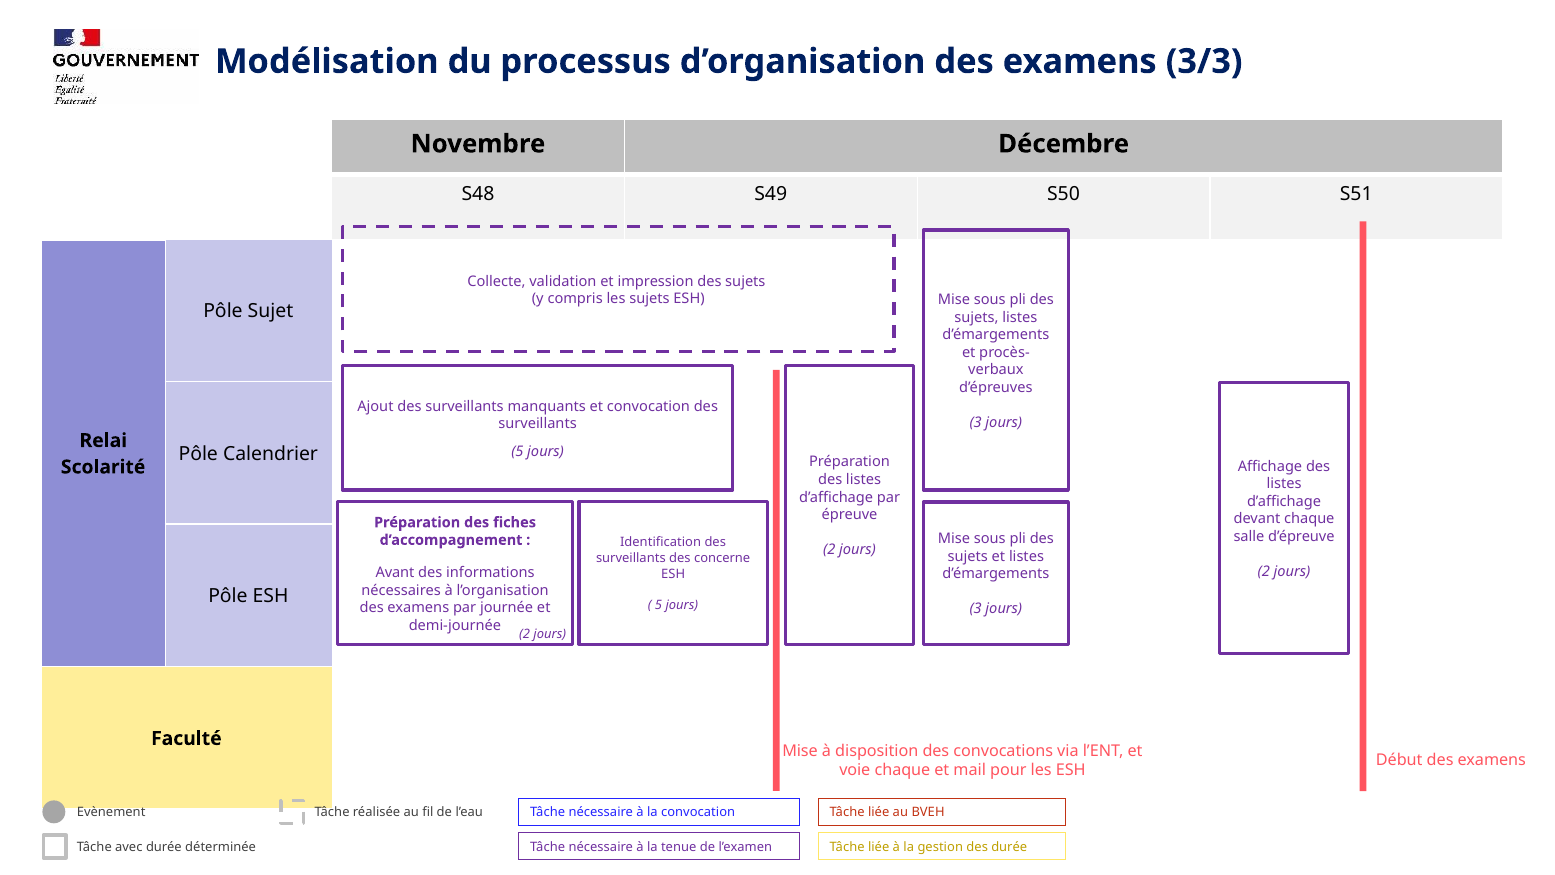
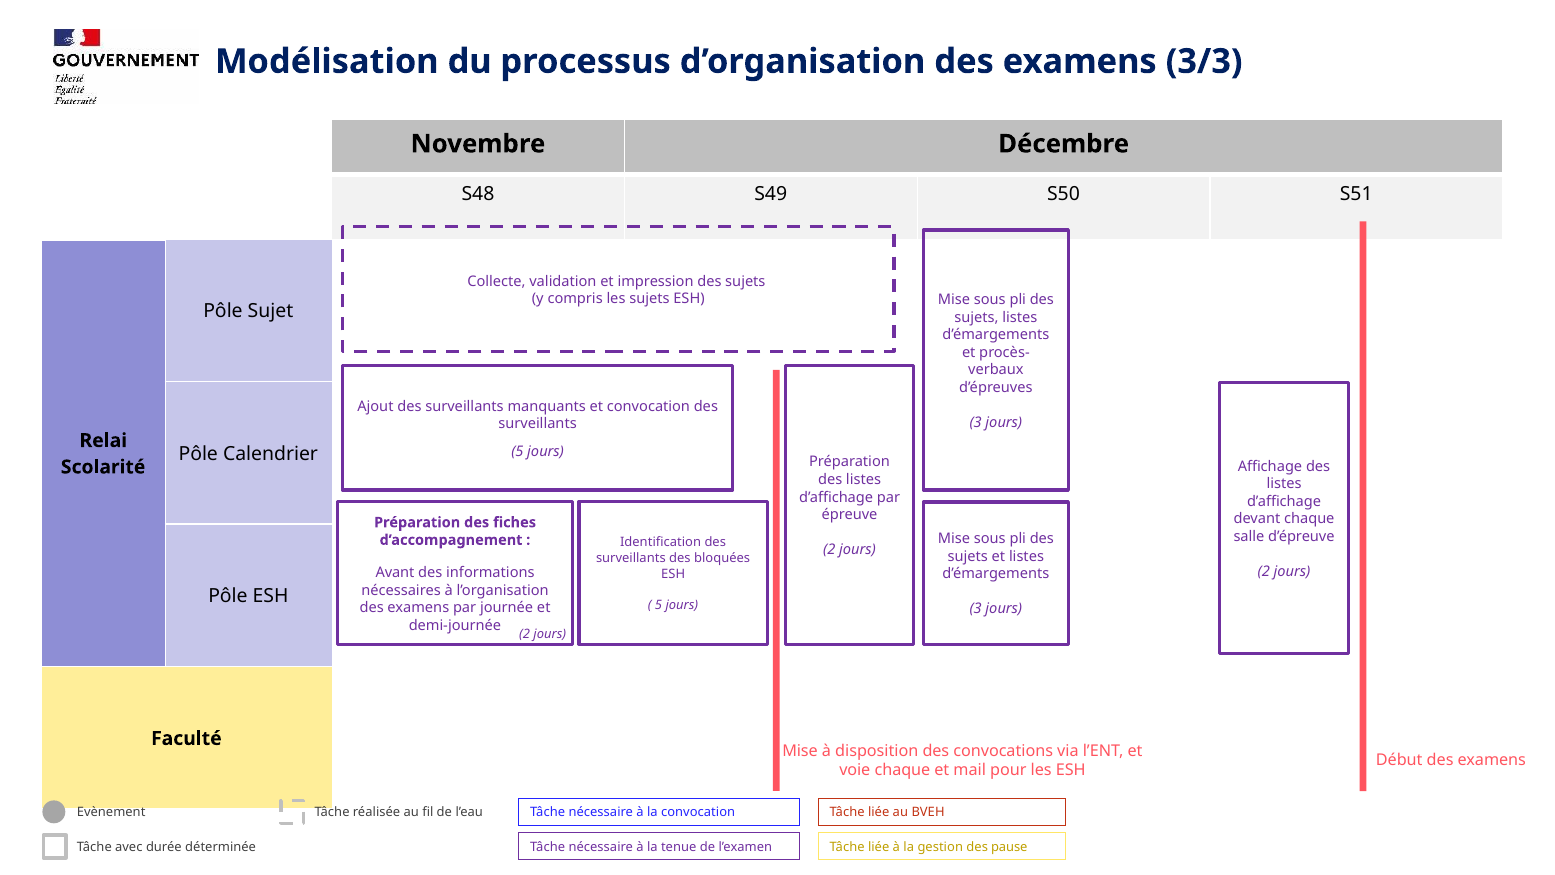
concerne: concerne -> bloquées
des durée: durée -> pause
